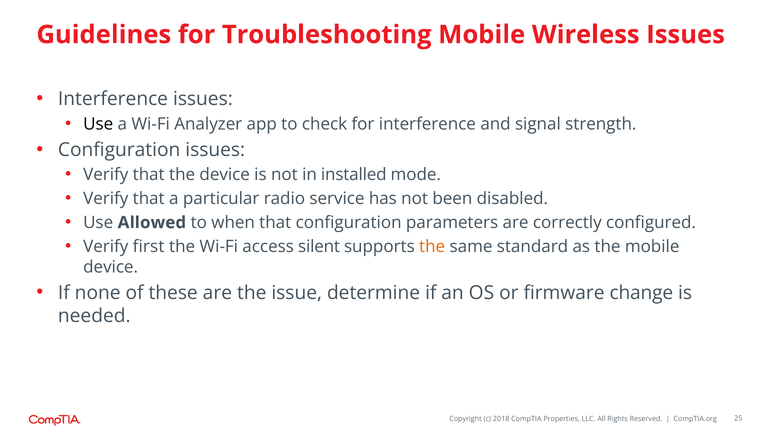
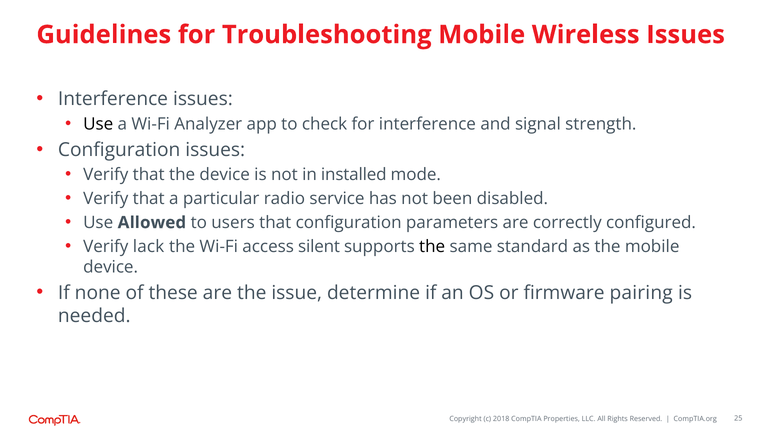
when: when -> users
first: first -> lack
the at (432, 246) colour: orange -> black
change: change -> pairing
